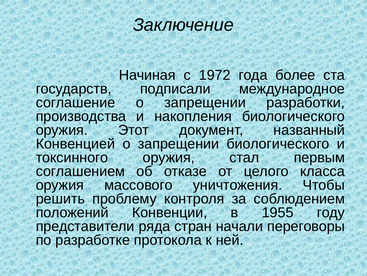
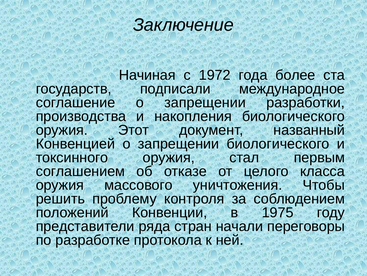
1955: 1955 -> 1975
